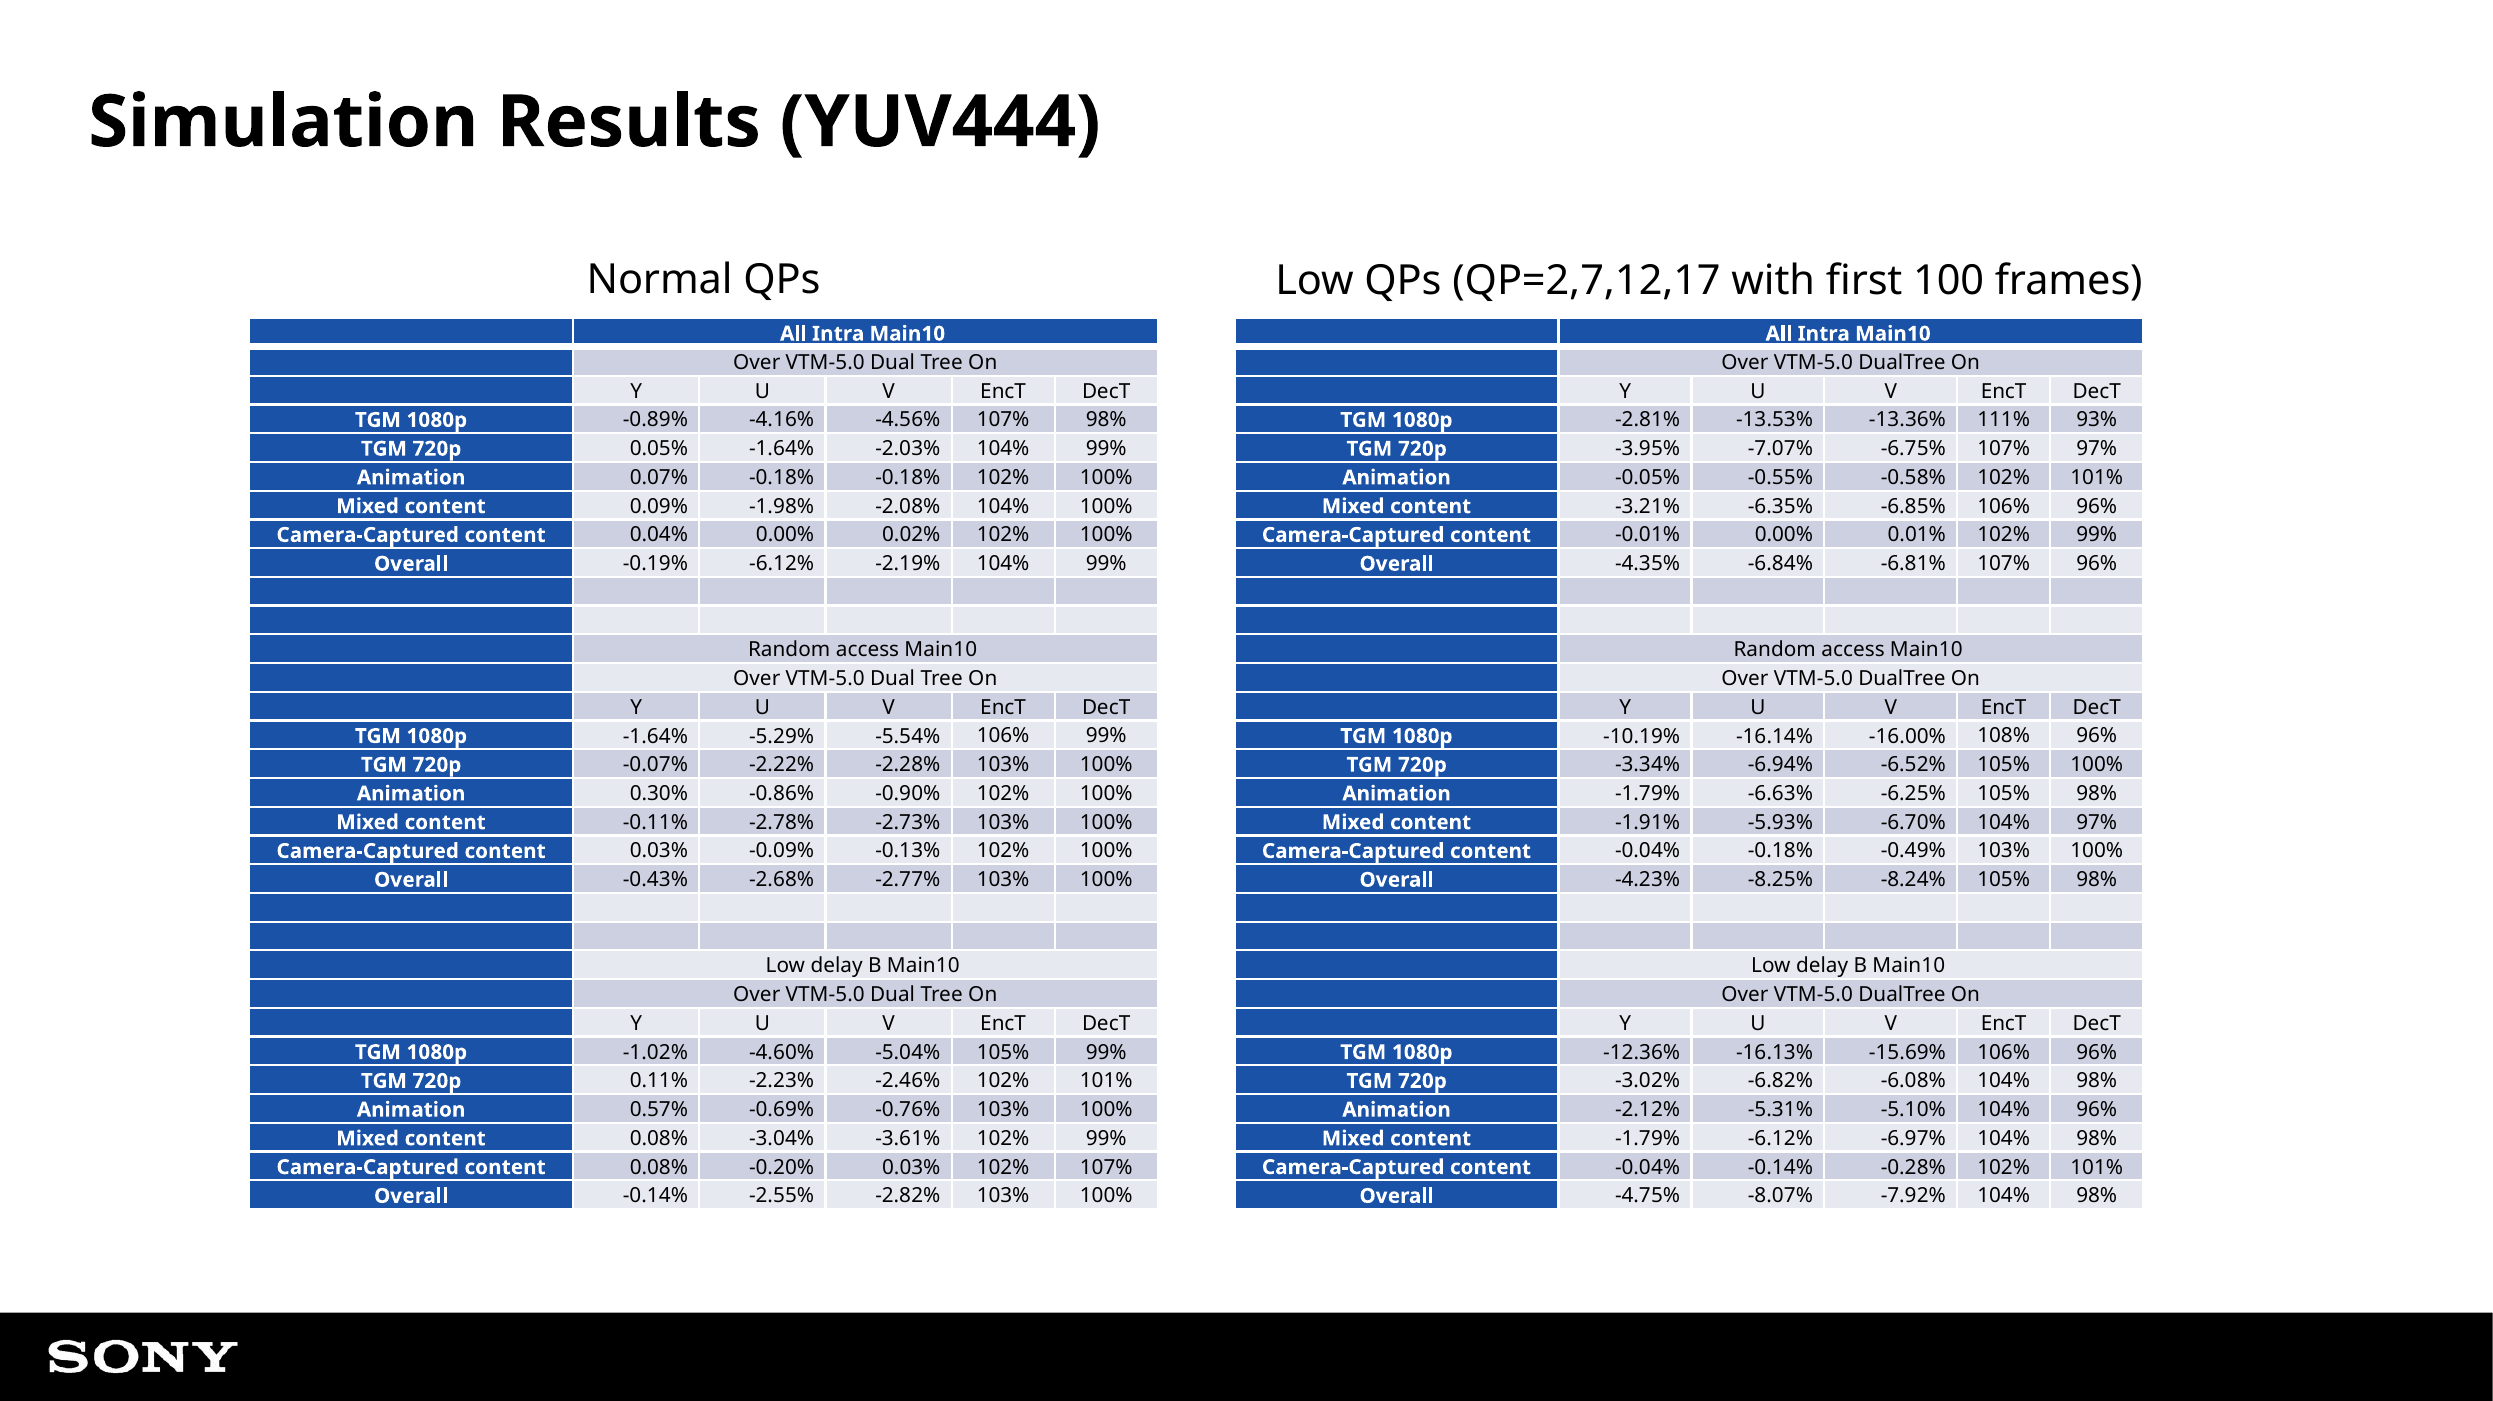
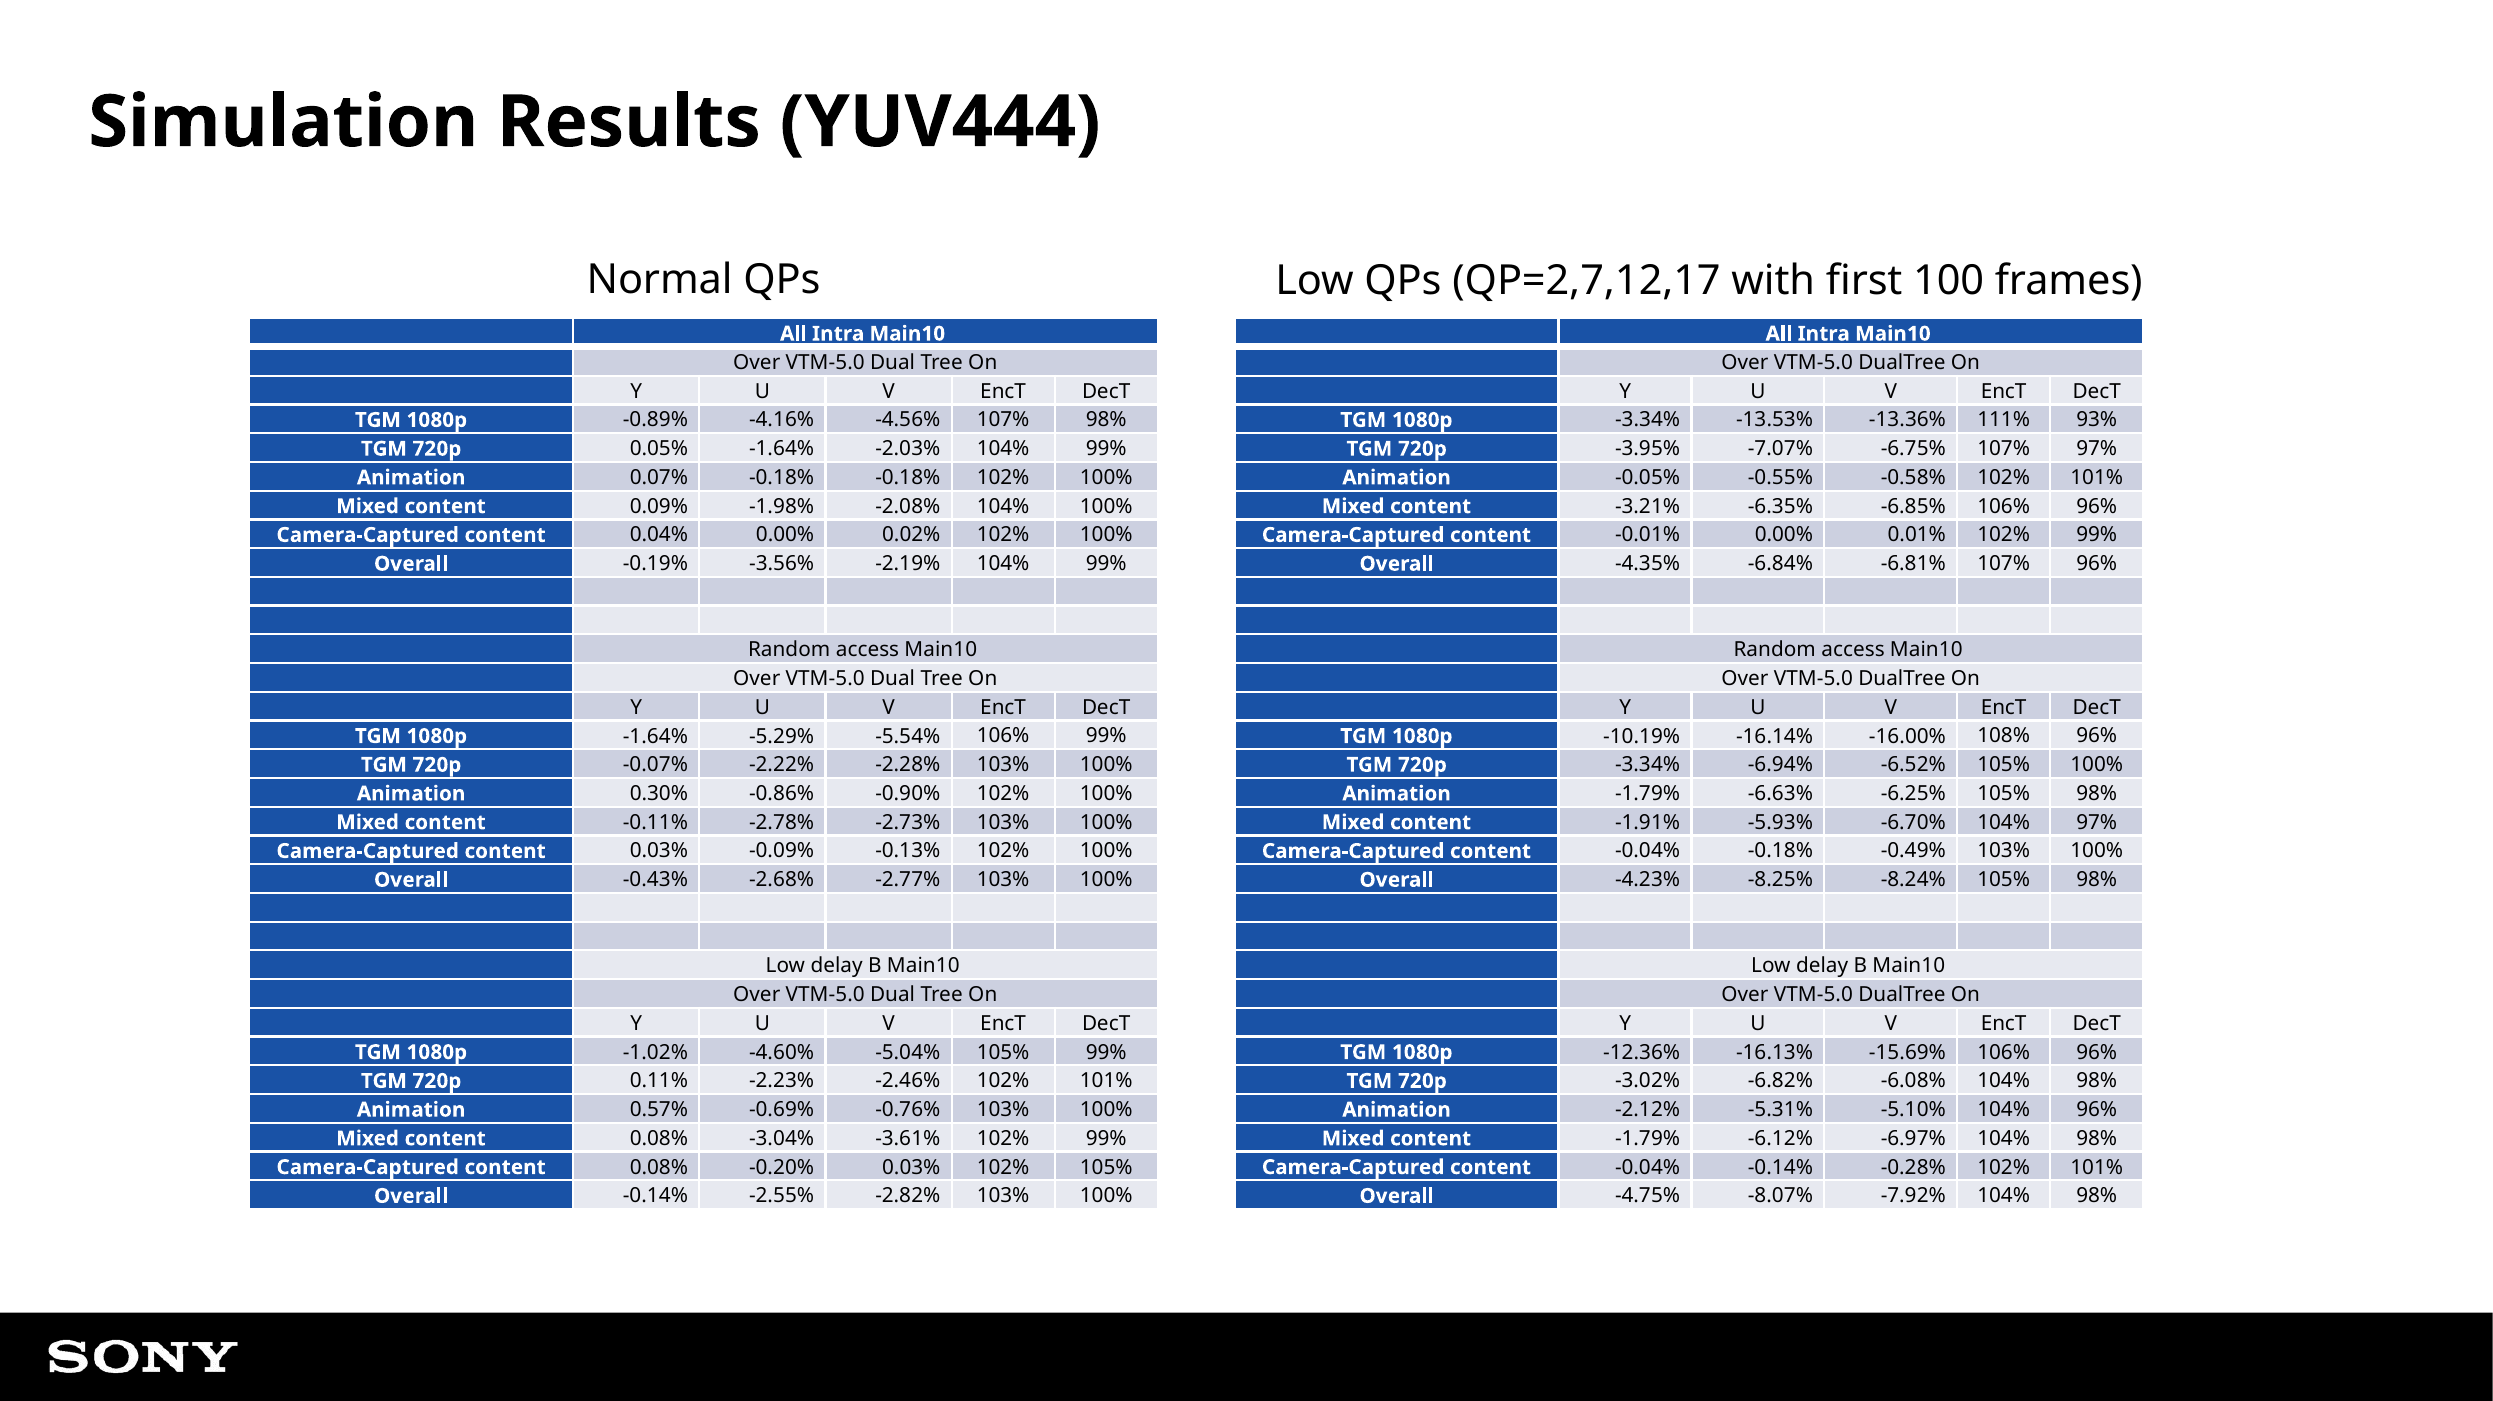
-2.81% at (1648, 420): -2.81% -> -3.34%
-0.19% -6.12%: -6.12% -> -3.56%
102% 107%: 107% -> 105%
